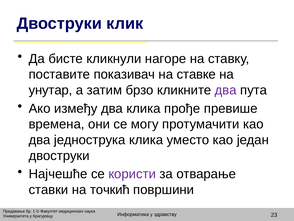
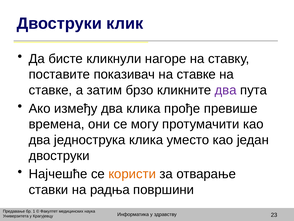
унутар at (51, 90): унутар -> ставке
користи colour: purple -> orange
точкић: точкић -> радња
